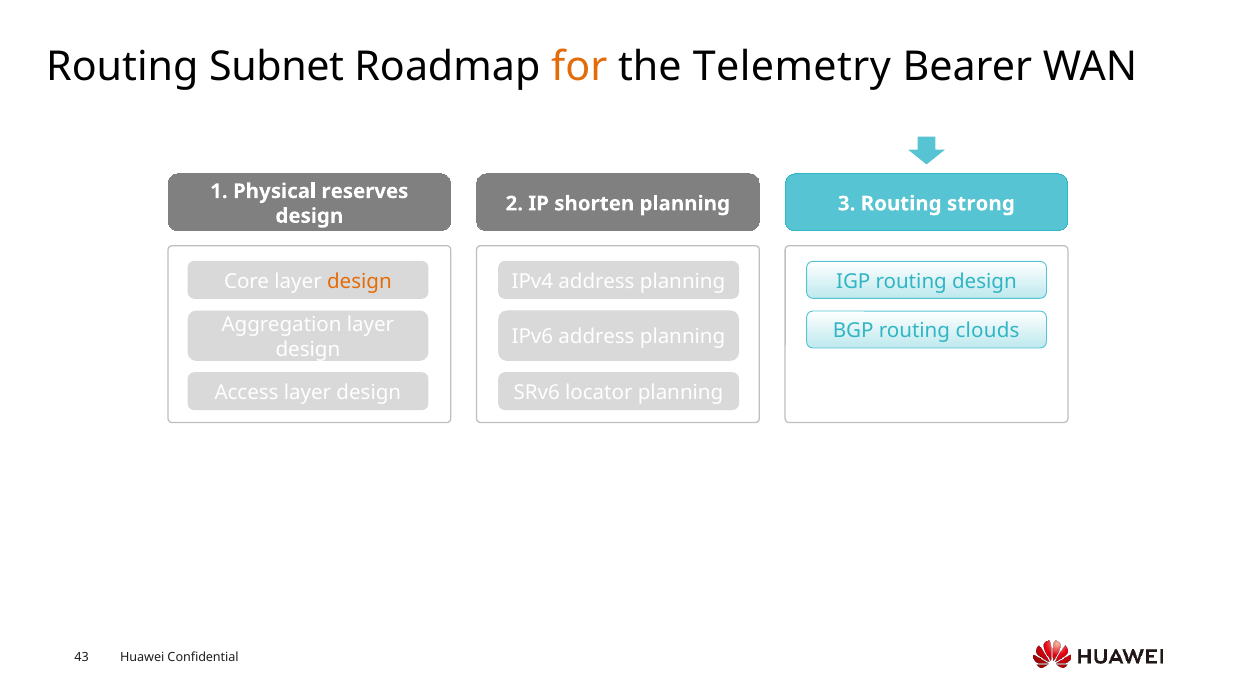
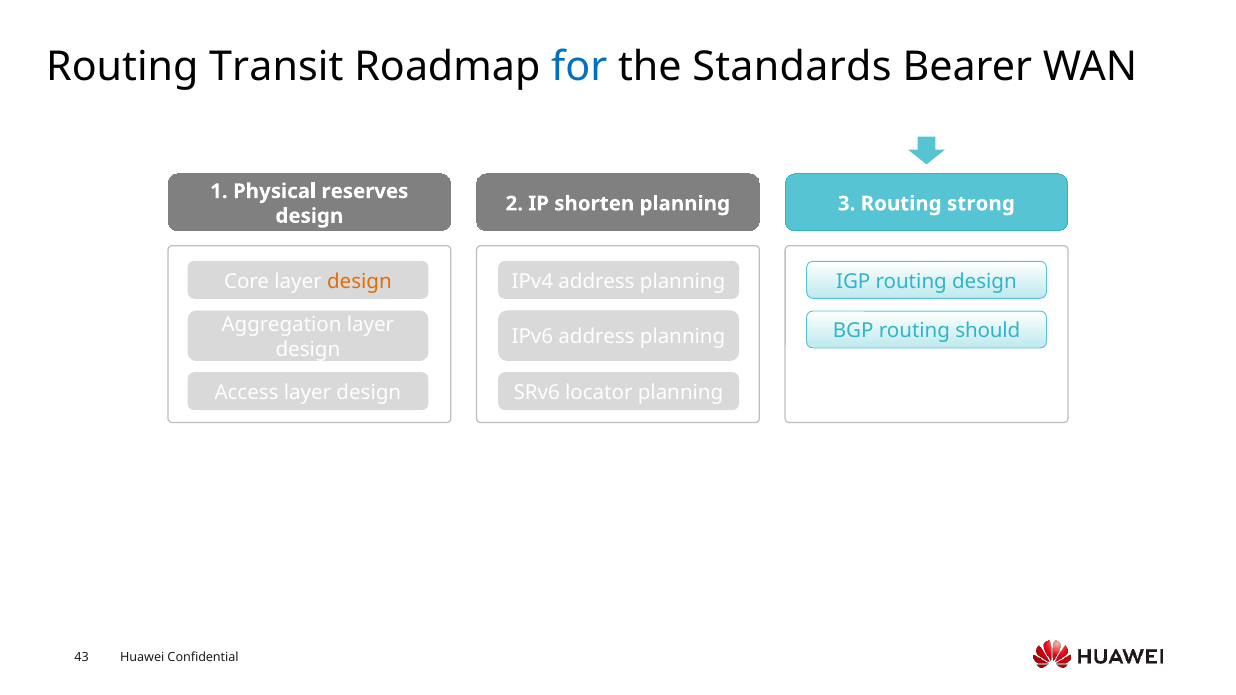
Subnet: Subnet -> Transit
for colour: orange -> blue
Telemetry: Telemetry -> Standards
clouds: clouds -> should
